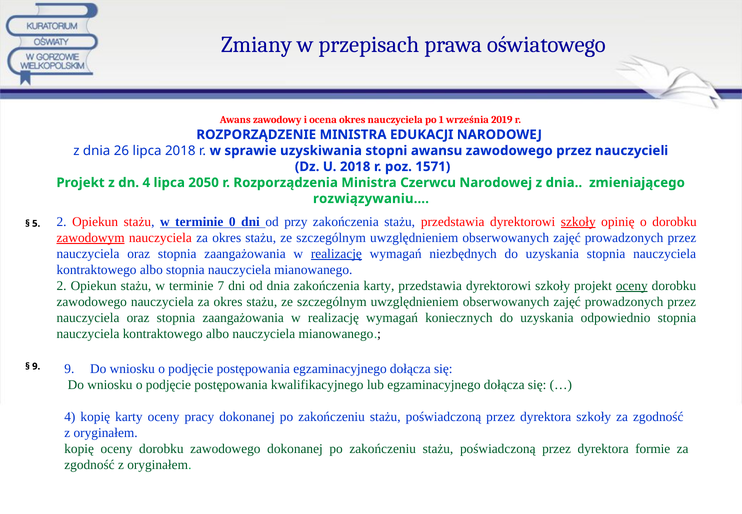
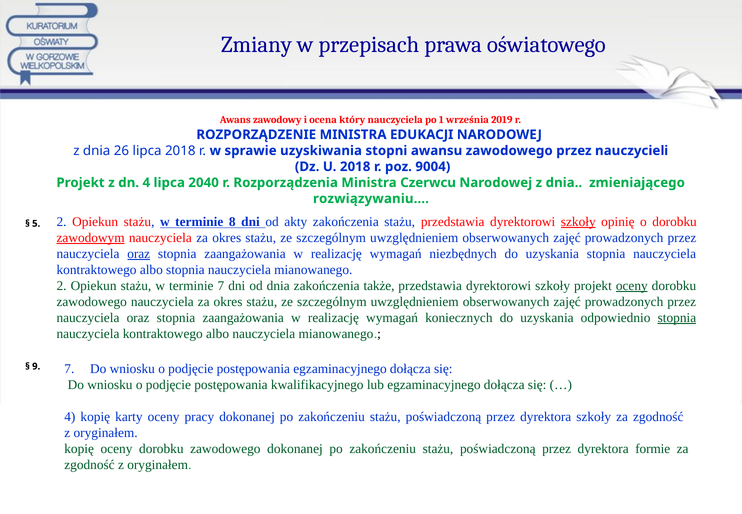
ocena okres: okres -> który
1571: 1571 -> 9004
2050: 2050 -> 2040
0: 0 -> 8
przy: przy -> akty
oraz at (139, 254) underline: none -> present
realizację at (336, 254) underline: present -> none
zakończenia karty: karty -> także
stopnia at (677, 318) underline: none -> present
9 9: 9 -> 7
